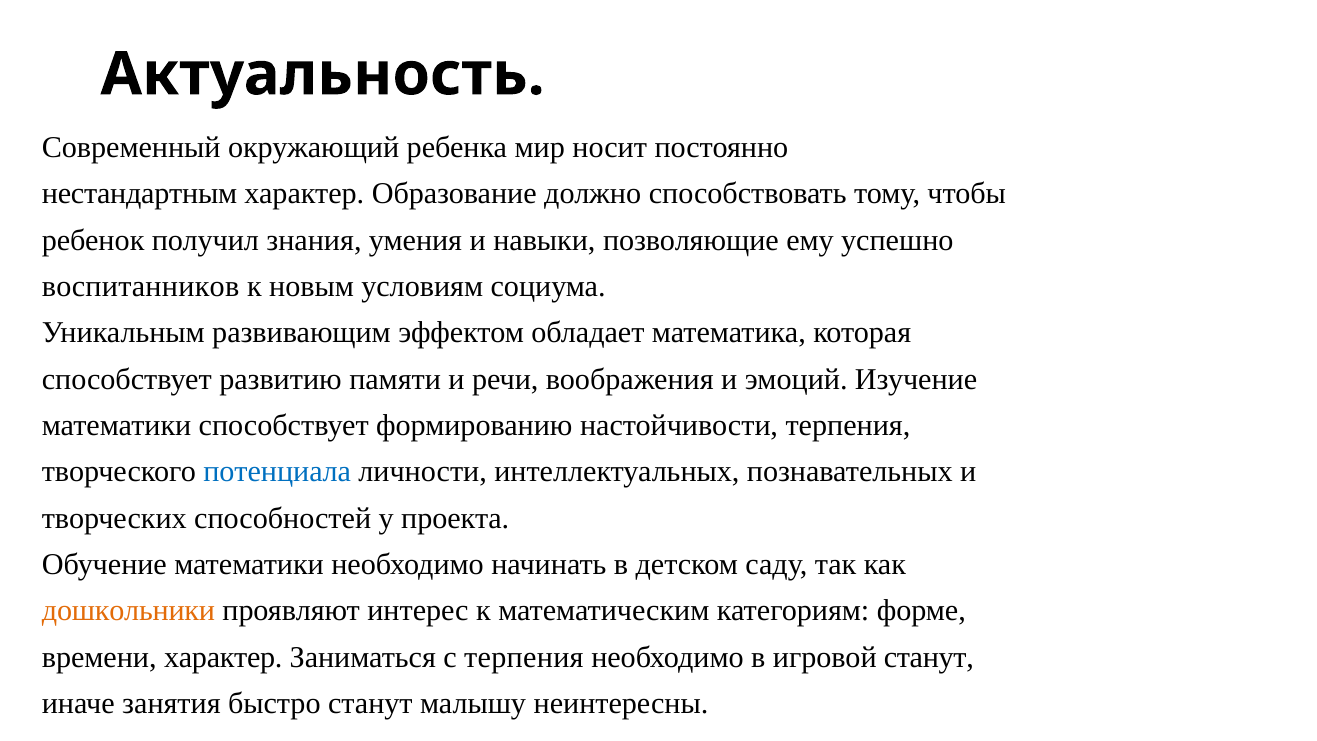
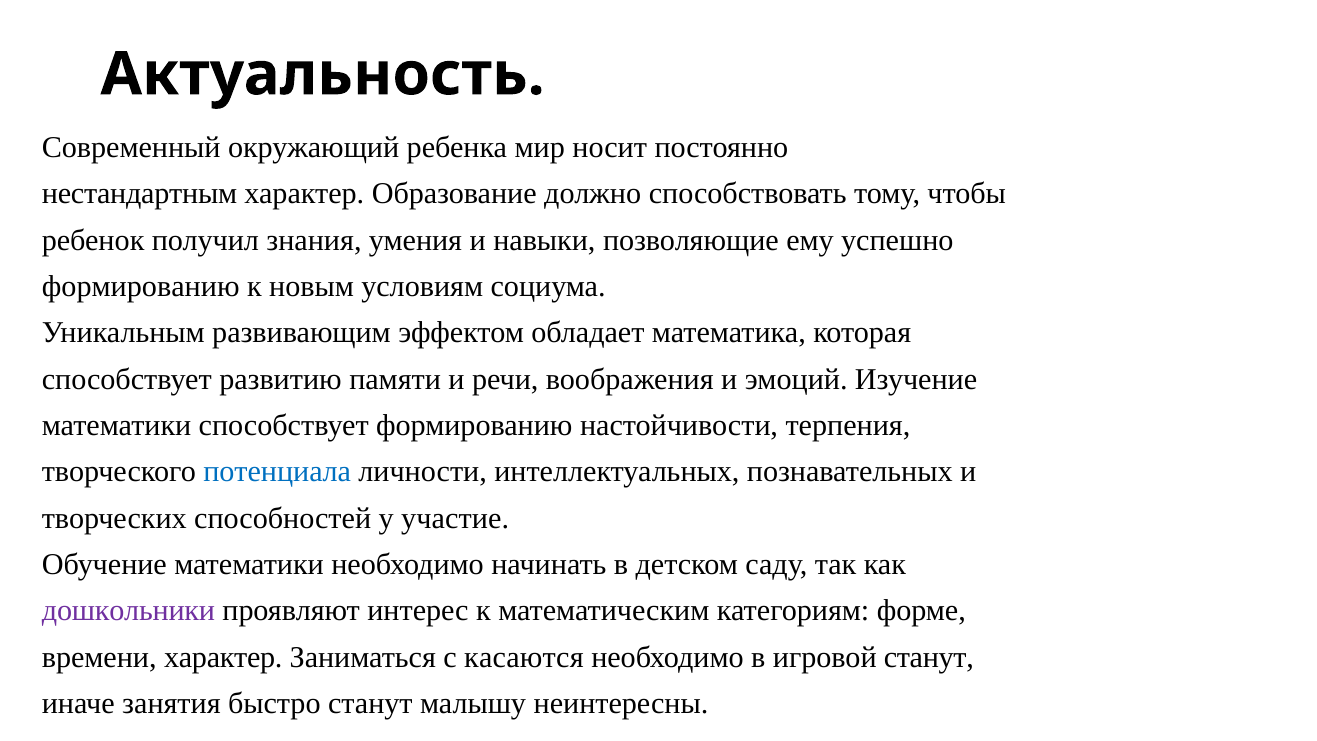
воспитанников at (141, 287): воспитанников -> формированию
проекта: проекта -> участие
дошкольники colour: orange -> purple
с терпения: терпения -> касаются
